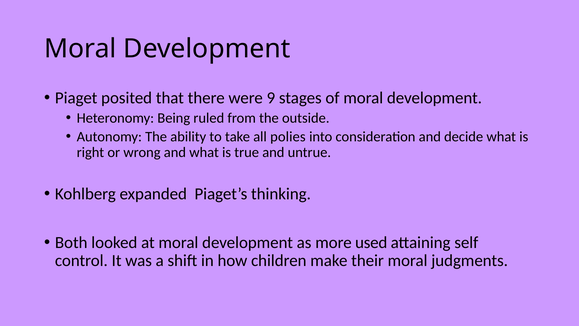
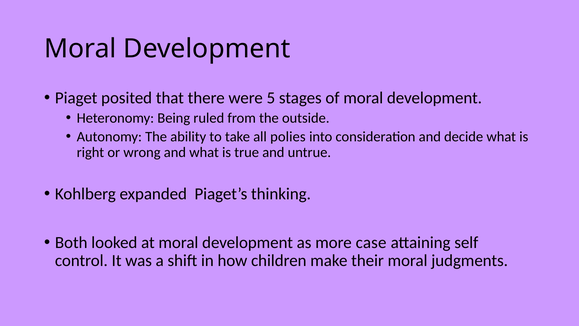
9: 9 -> 5
used: used -> case
